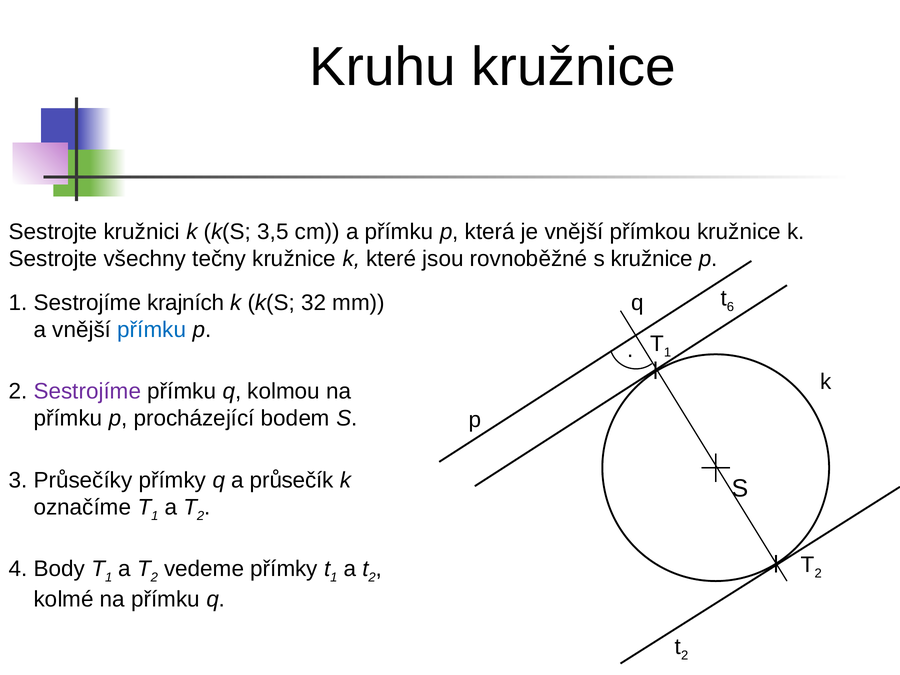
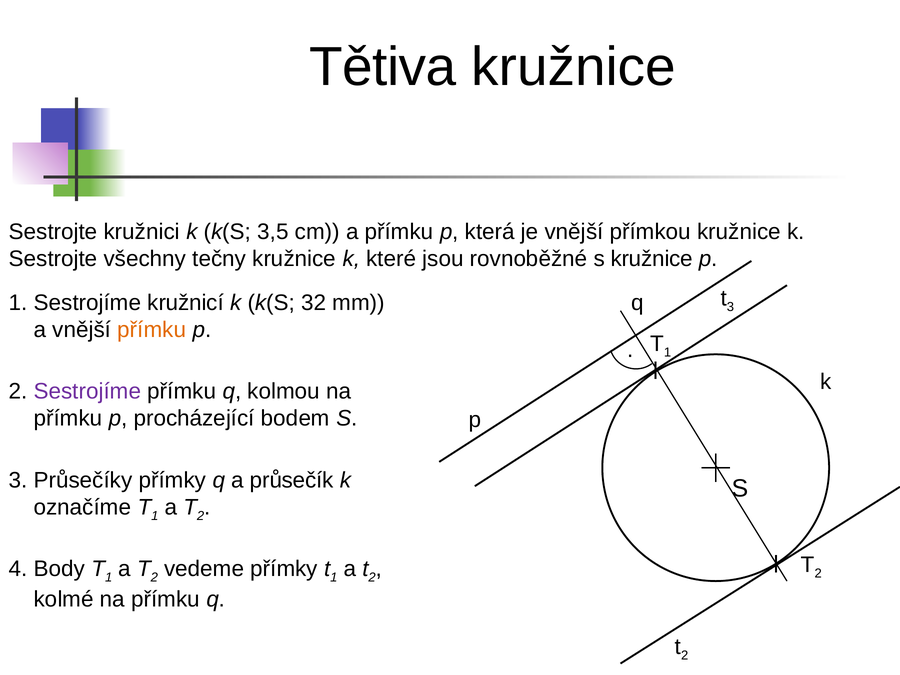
Kruhu: Kruhu -> Tětiva
6 at (730, 307): 6 -> 3
krajních: krajních -> kružnicí
přímku at (152, 330) colour: blue -> orange
